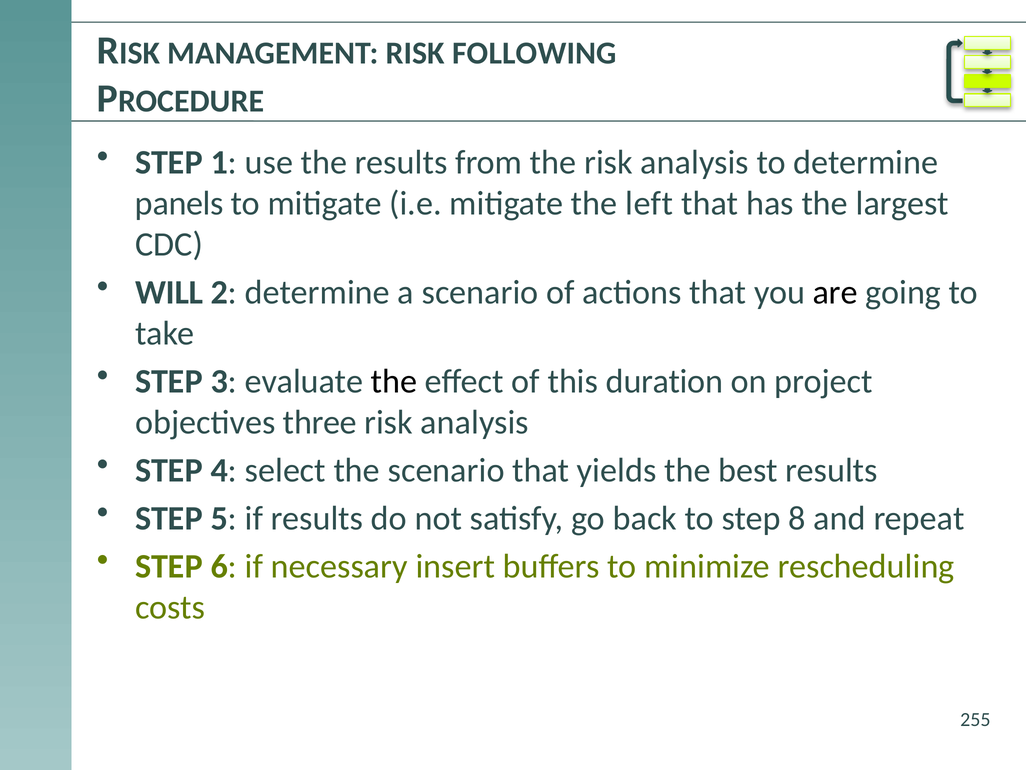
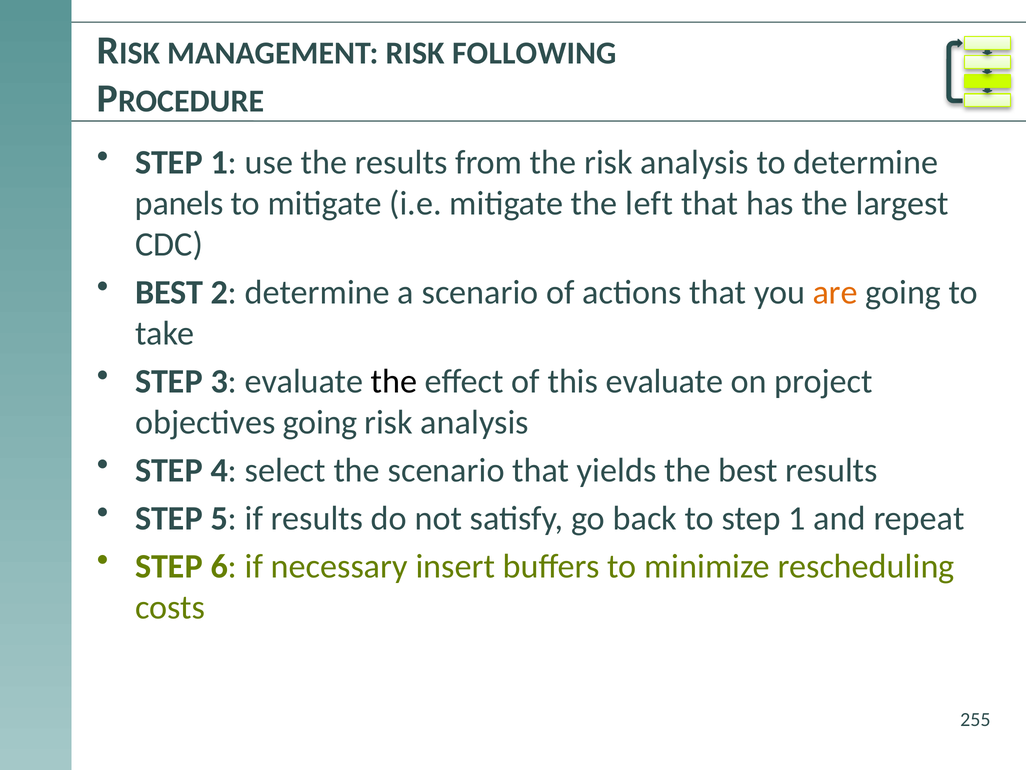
WILL at (169, 292): WILL -> BEST
are colour: black -> orange
this duration: duration -> evaluate
objectives three: three -> going
to step 8: 8 -> 1
